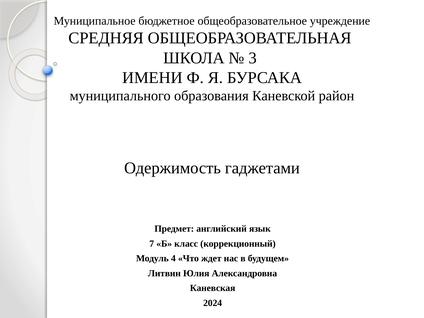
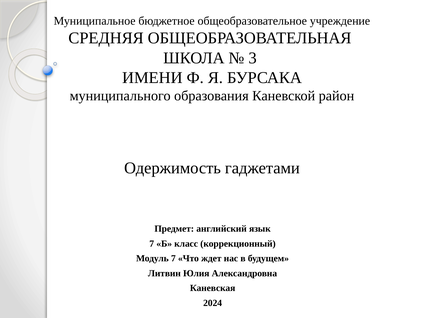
Модуль 4: 4 -> 7
